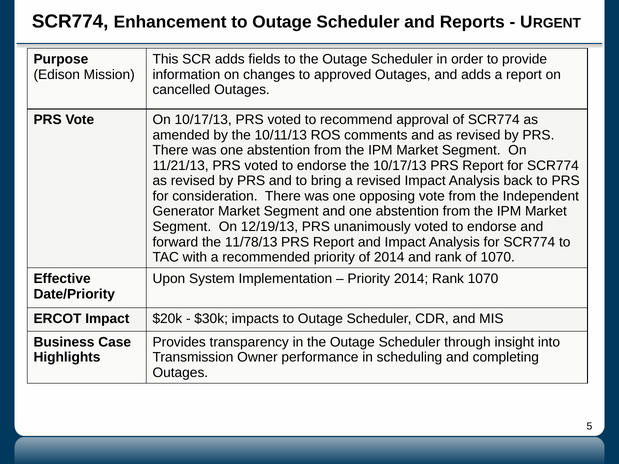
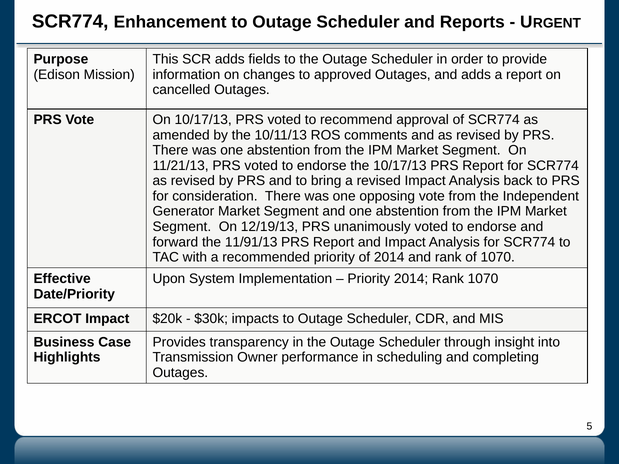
11/78/13: 11/78/13 -> 11/91/13
